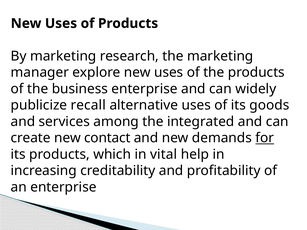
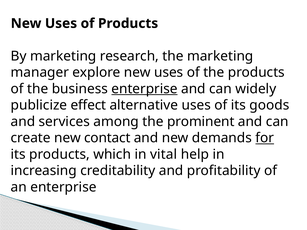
enterprise at (144, 89) underline: none -> present
recall: recall -> effect
integrated: integrated -> prominent
